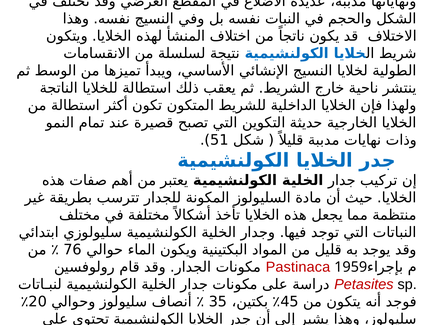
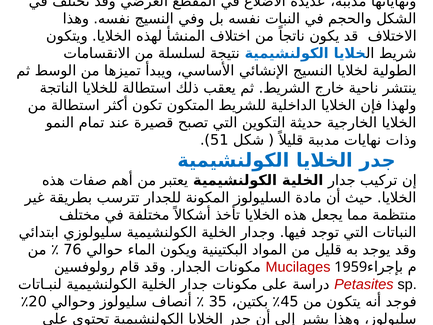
Pastinaca: Pastinaca -> Mucilages
